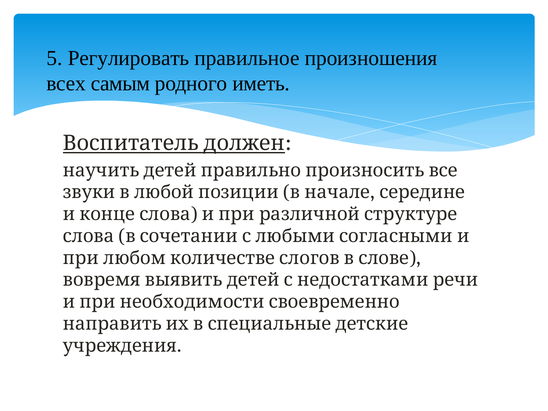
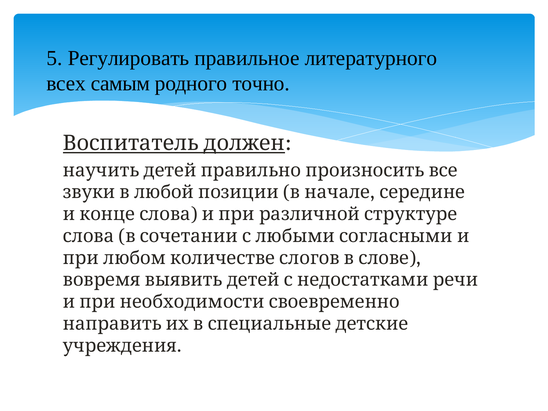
произношения: произношения -> литературного
иметь: иметь -> точно
